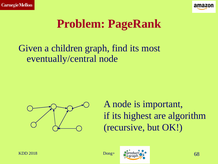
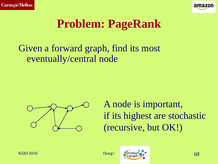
children: children -> forward
algorithm: algorithm -> stochastic
